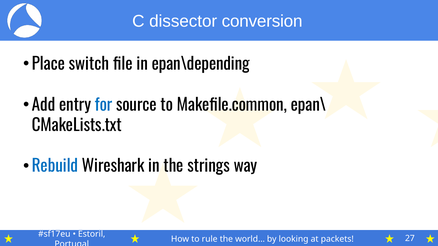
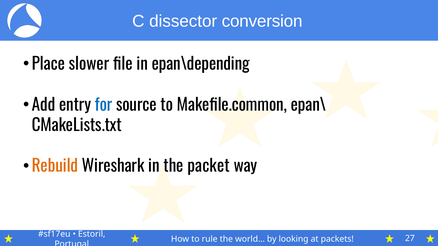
switch: switch -> slower
Rebuild colour: blue -> orange
strings: strings -> packet
